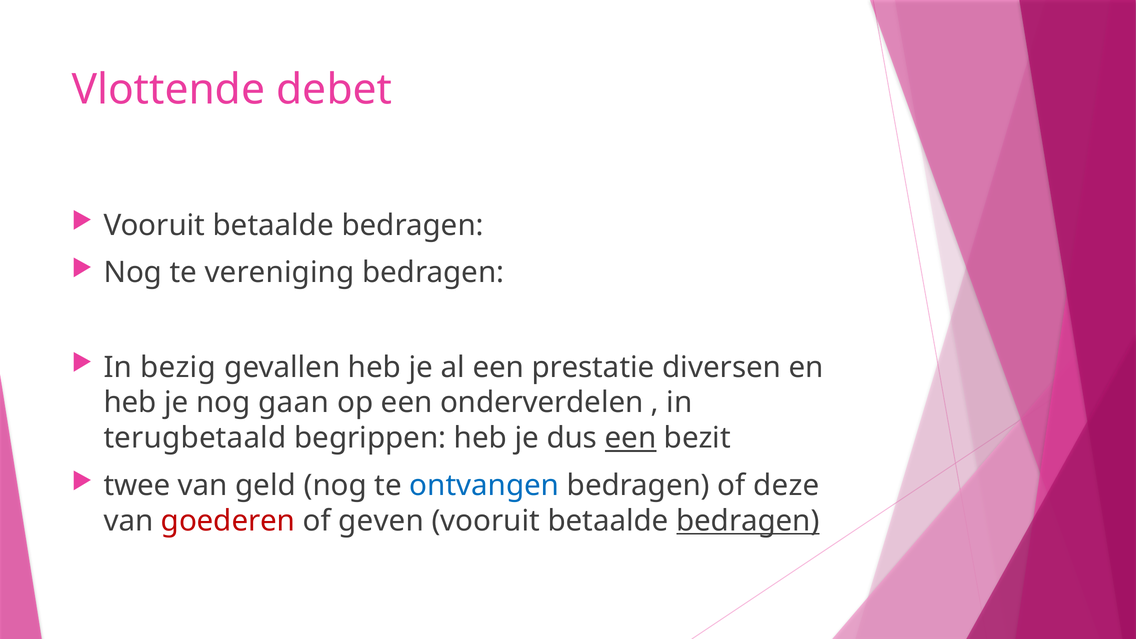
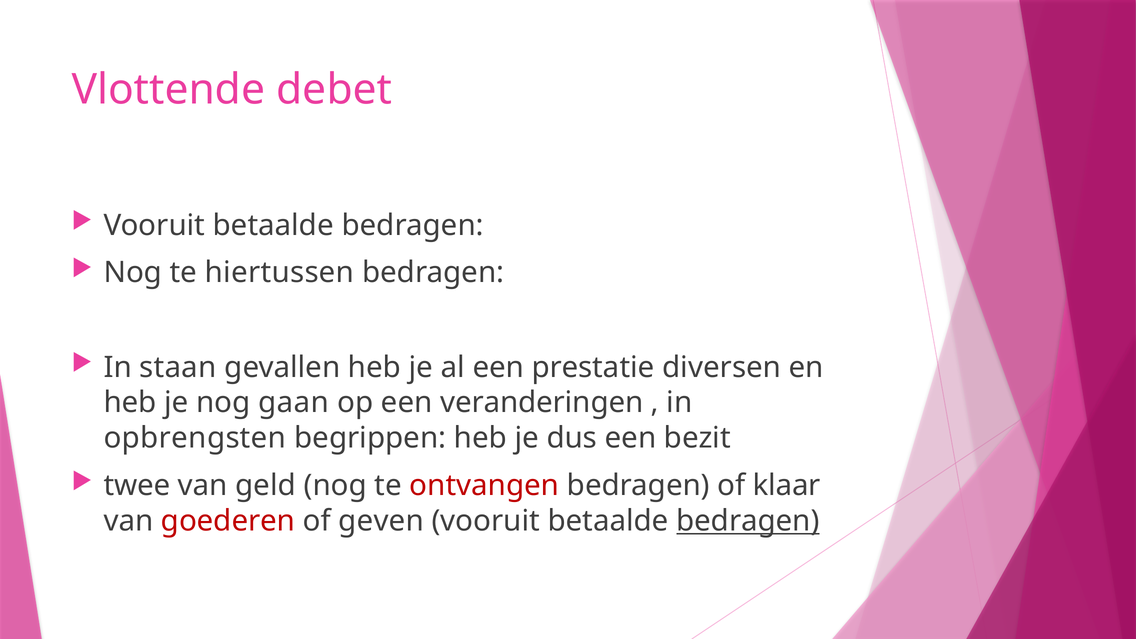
vereniging: vereniging -> hiertussen
bezig: bezig -> staan
onderverdelen: onderverdelen -> veranderingen
terugbetaald: terugbetaald -> opbrengsten
een at (631, 438) underline: present -> none
ontvangen colour: blue -> red
deze: deze -> klaar
